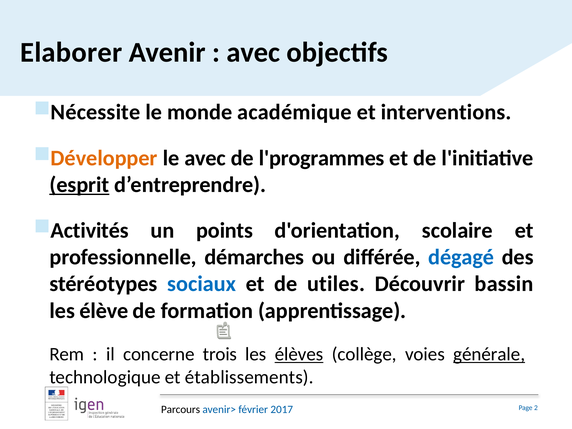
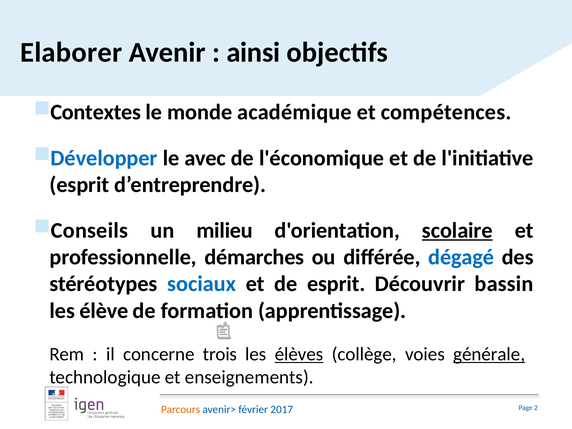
avec at (253, 53): avec -> ainsi
Nécessite: Nécessite -> Contextes
interventions: interventions -> compétences
Développer colour: orange -> blue
l'programmes: l'programmes -> l'économique
esprit at (79, 185) underline: present -> none
Activités: Activités -> Conseils
points: points -> milieu
scolaire underline: none -> present
de utiles: utiles -> esprit
établissements: établissements -> enseignements
Parcours colour: black -> orange
